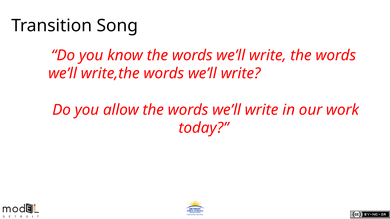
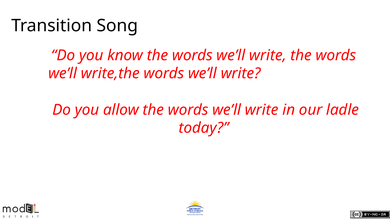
work: work -> ladle
